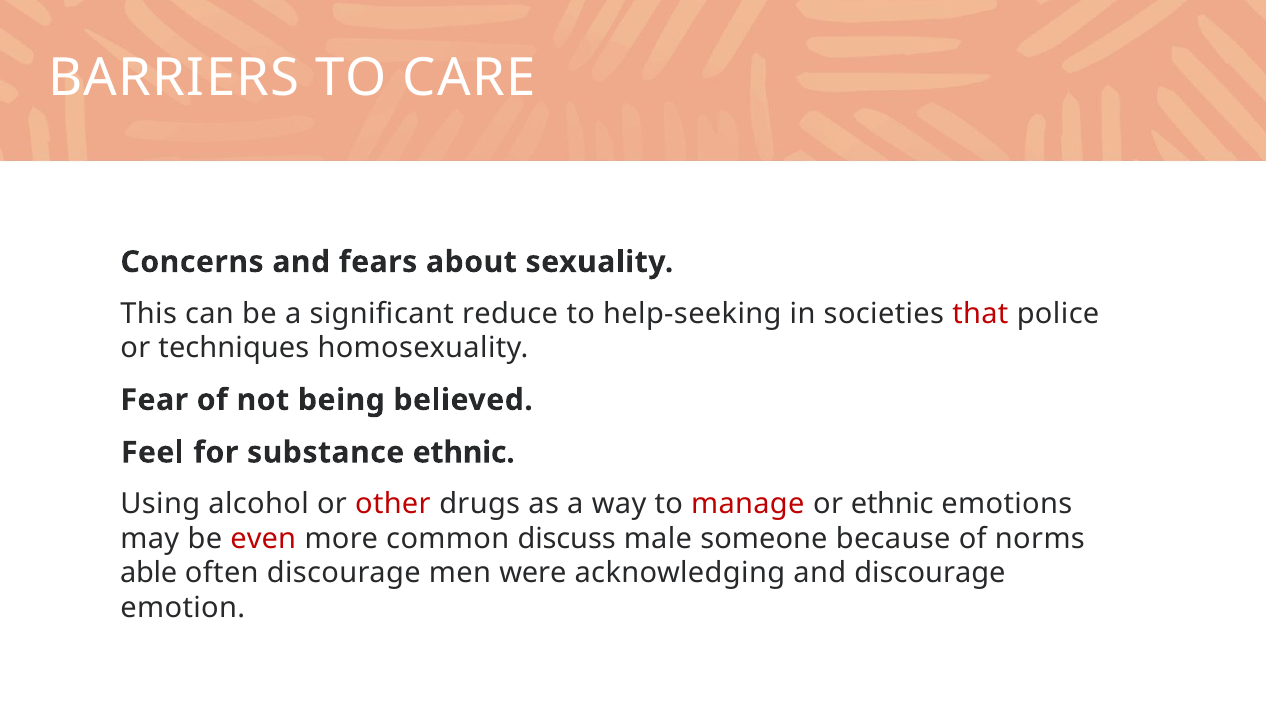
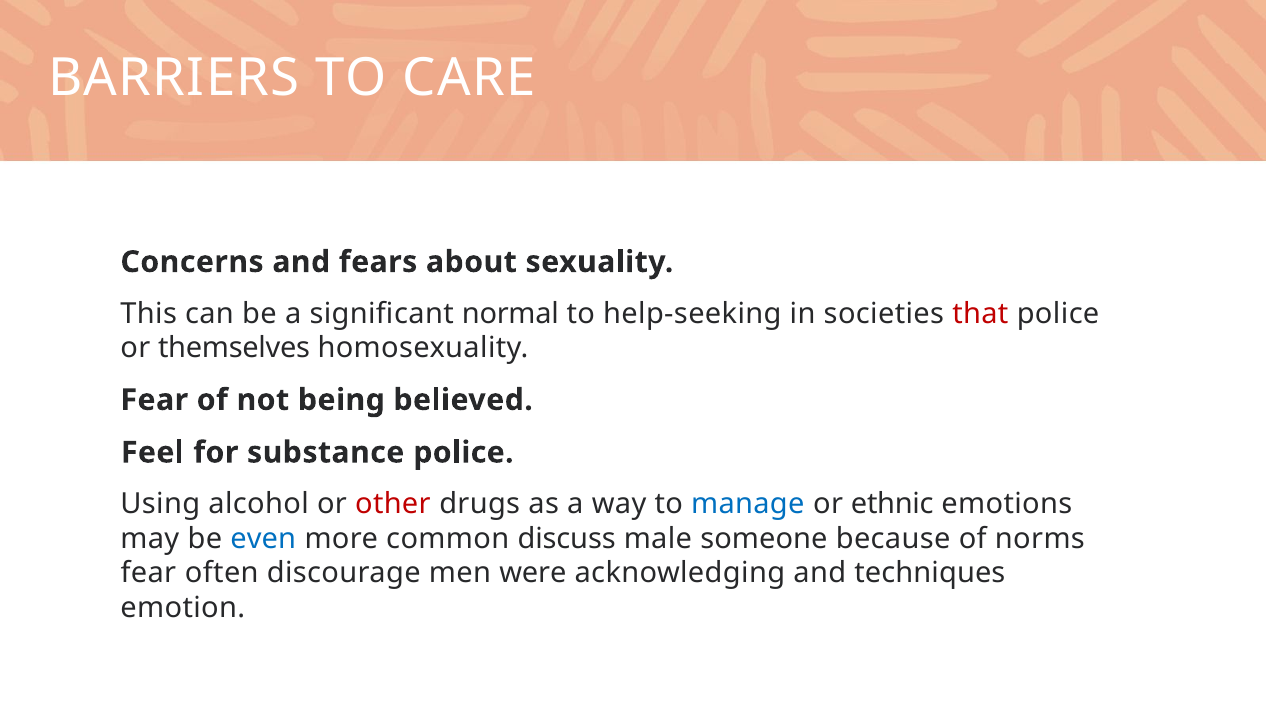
reduce: reduce -> normal
techniques: techniques -> themselves
substance ethnic: ethnic -> police
manage colour: red -> blue
even colour: red -> blue
able at (149, 573): able -> fear
and discourage: discourage -> techniques
